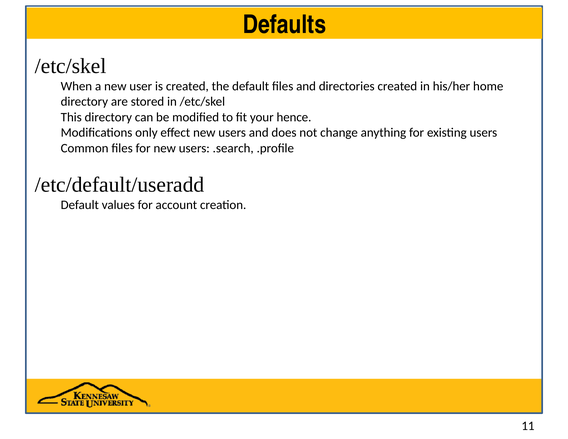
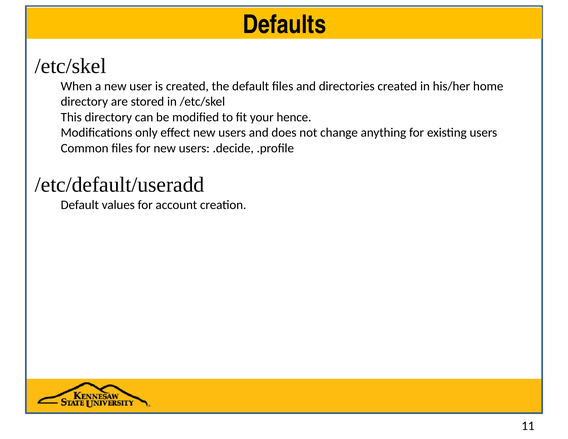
.search: .search -> .decide
